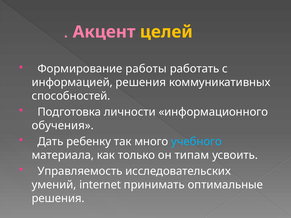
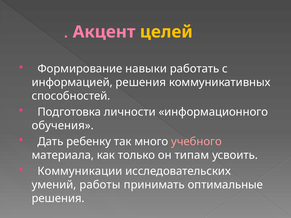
работы: работы -> навыки
учебного colour: light blue -> pink
Управляемость: Управляемость -> Коммуникации
internet: internet -> работы
